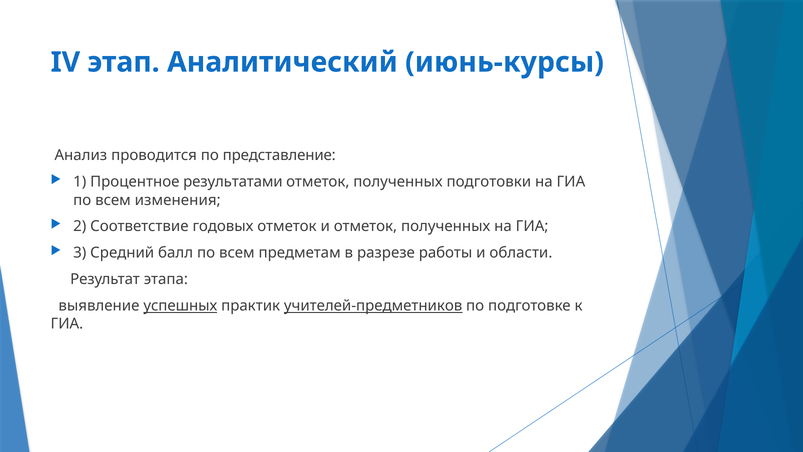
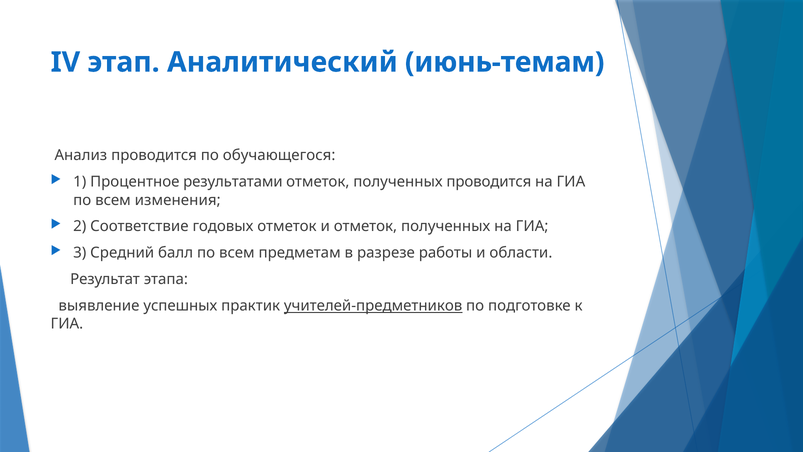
июнь-курсы: июнь-курсы -> июнь-темам
представление: представление -> обучающегося
полученных подготовки: подготовки -> проводится
успешных underline: present -> none
